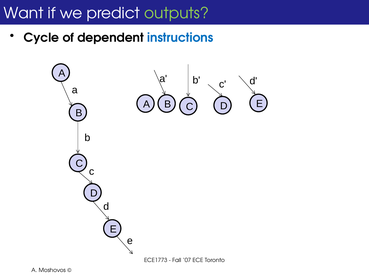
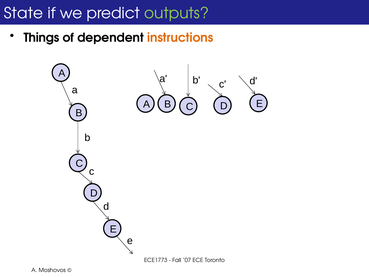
Want: Want -> State
Cycle: Cycle -> Things
instructions colour: blue -> orange
